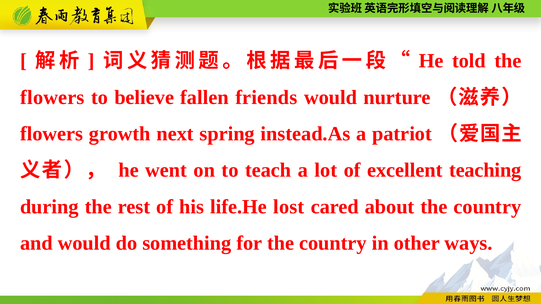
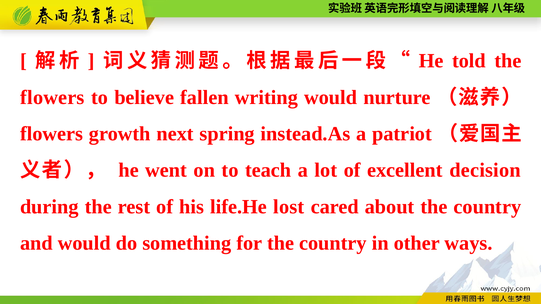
friends: friends -> writing
teaching: teaching -> decision
